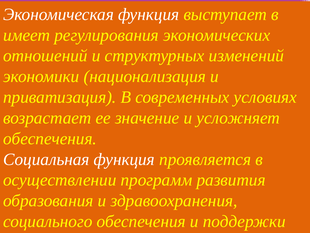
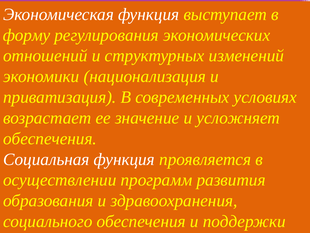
имеет: имеет -> форму
